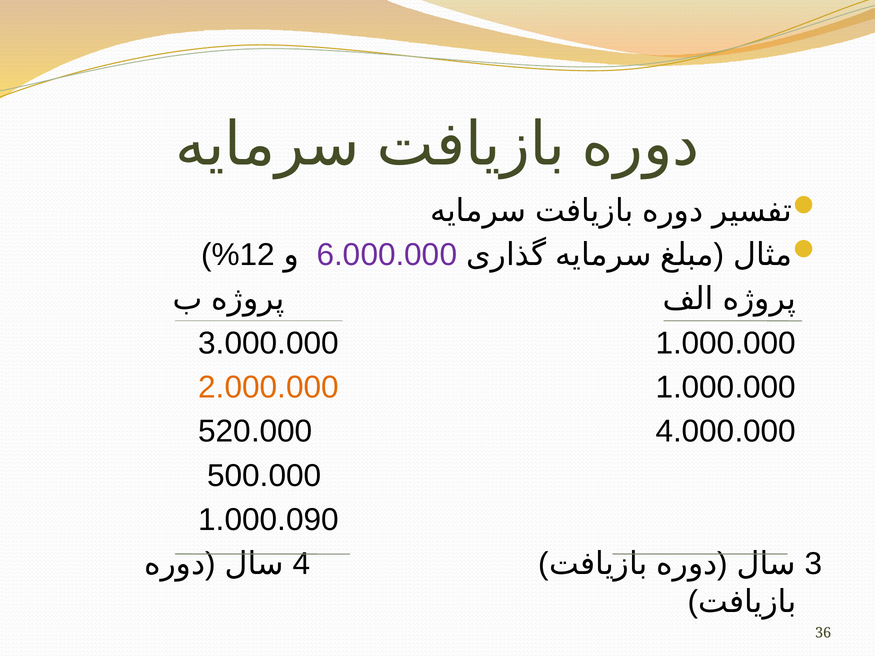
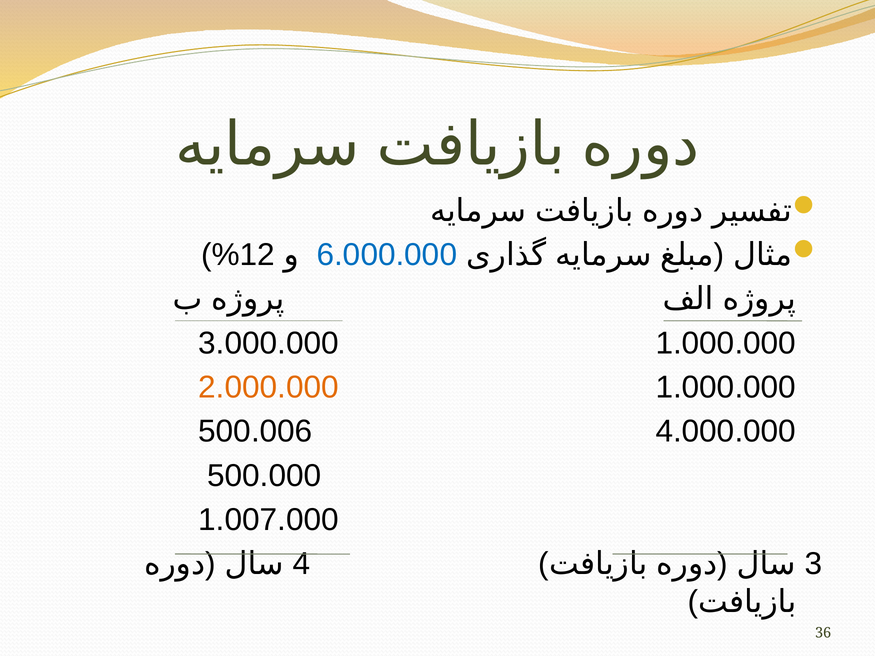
6.000.000 colour: purple -> blue
520.000: 520.000 -> 500.006
1.000.090: 1.000.090 -> 1.007.000
